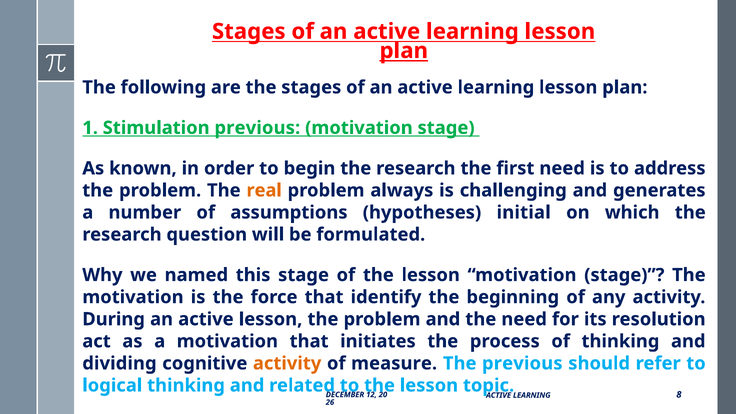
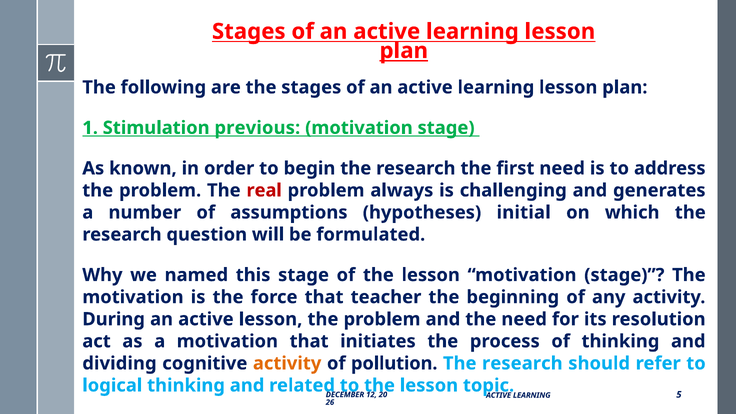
real colour: orange -> red
identify: identify -> teacher
measure: measure -> pollution
previous at (522, 363): previous -> research
8: 8 -> 5
